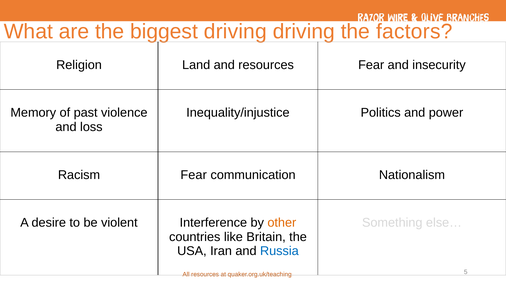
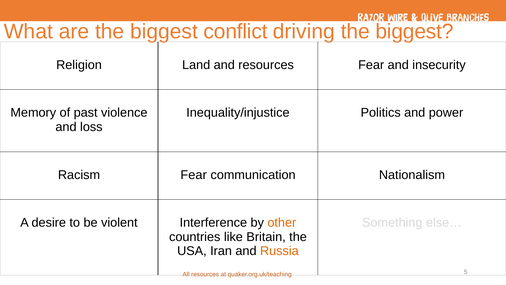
biggest driving: driving -> conflict
driving the factors: factors -> biggest
Russia colour: blue -> orange
